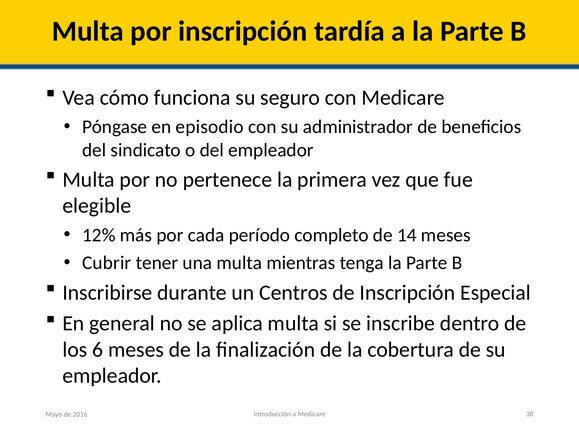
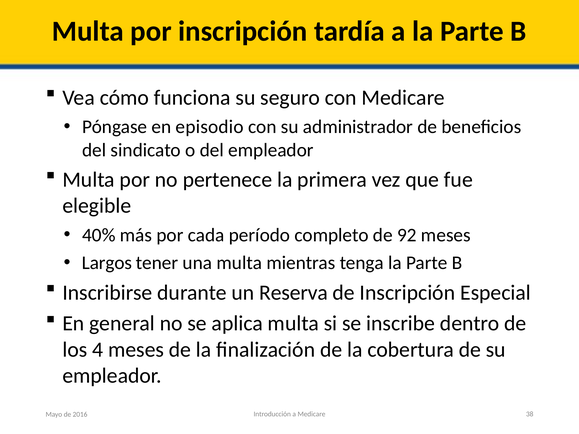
12%: 12% -> 40%
14: 14 -> 92
Cubrir: Cubrir -> Largos
Centros: Centros -> Reserva
6: 6 -> 4
